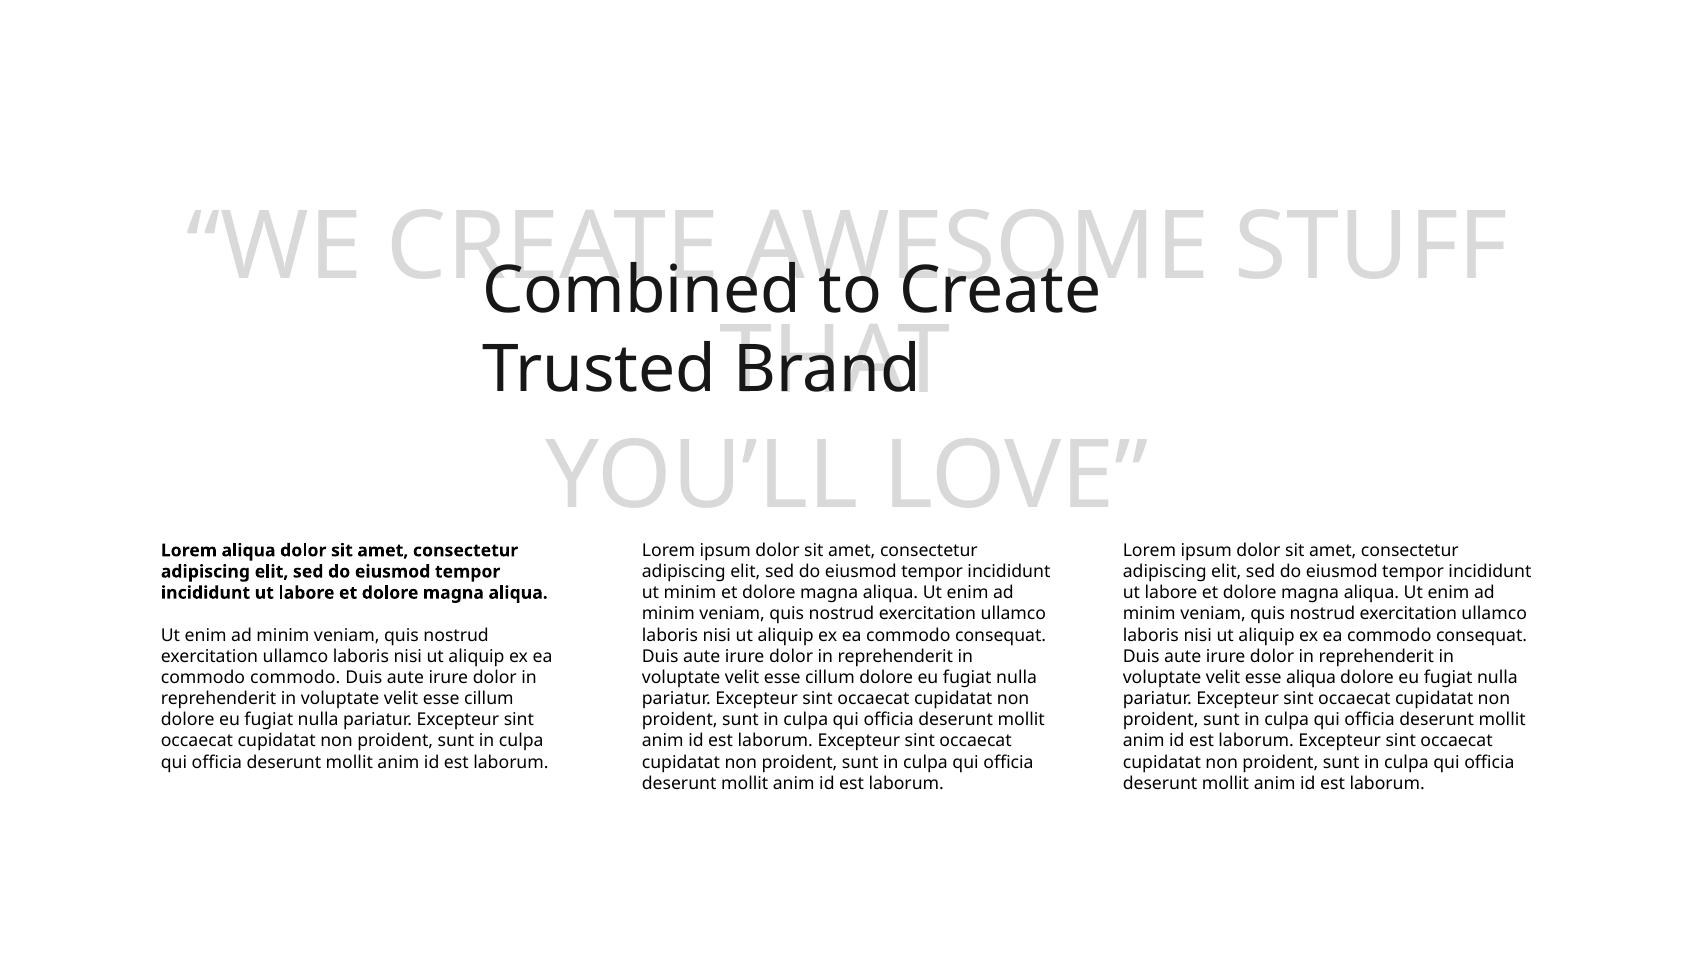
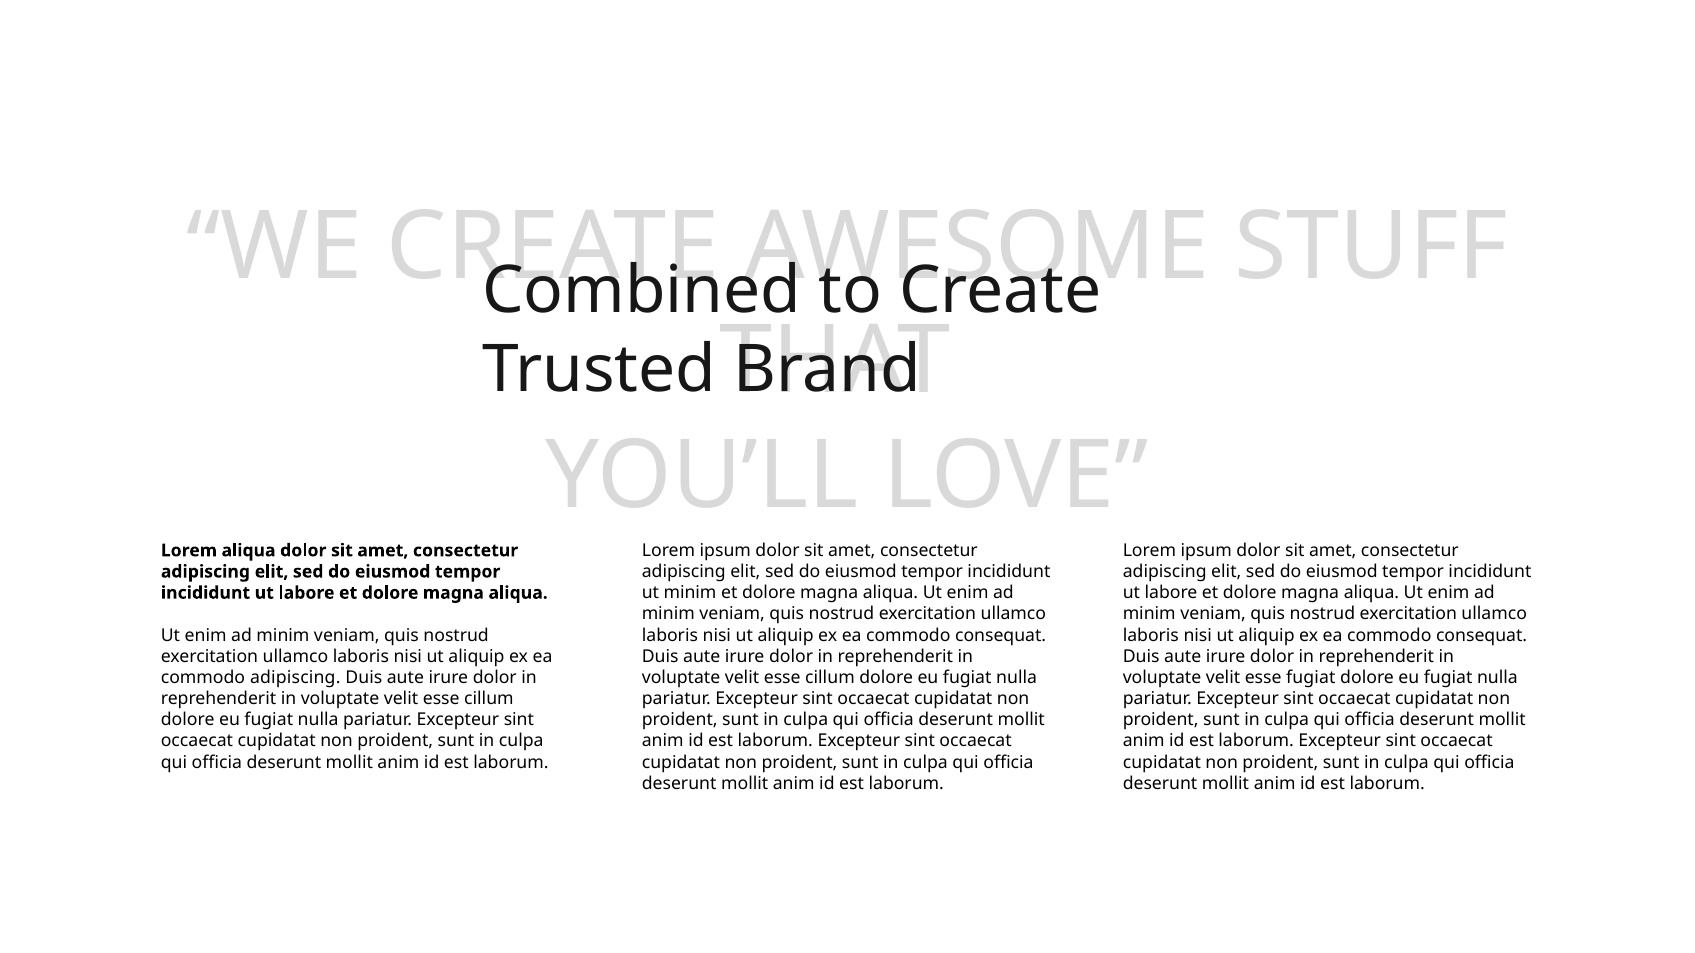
esse aliqua: aliqua -> fugiat
commodo commodo: commodo -> adipiscing
